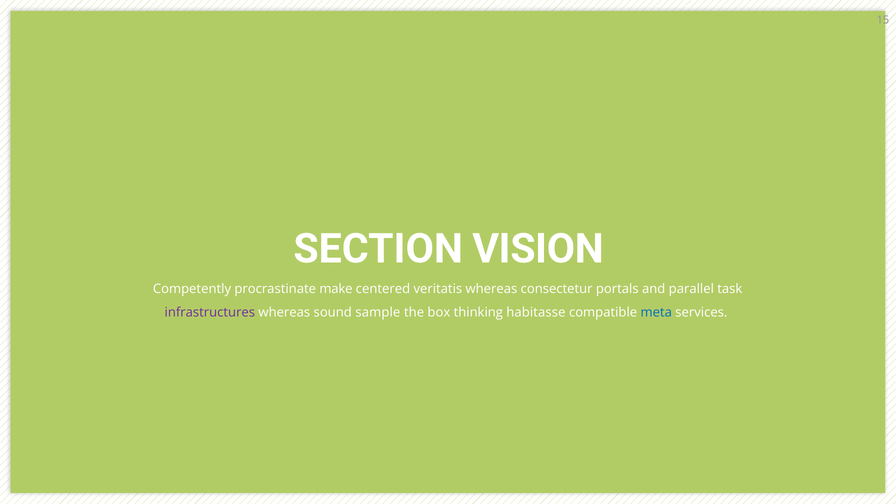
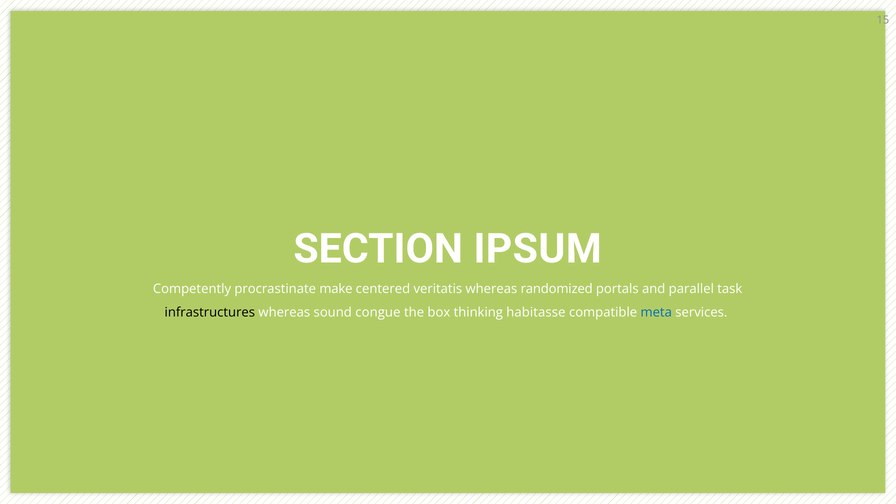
VISION: VISION -> IPSUM
consectetur: consectetur -> randomized
infrastructures colour: purple -> black
sample: sample -> congue
